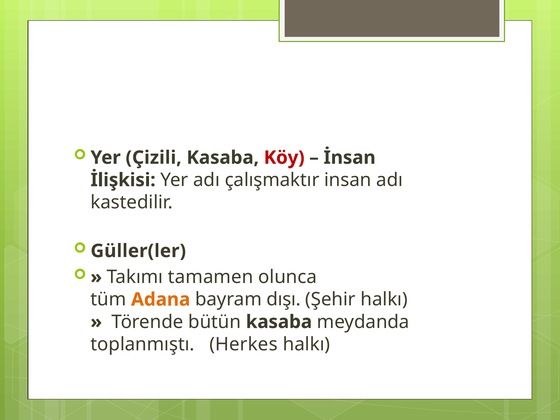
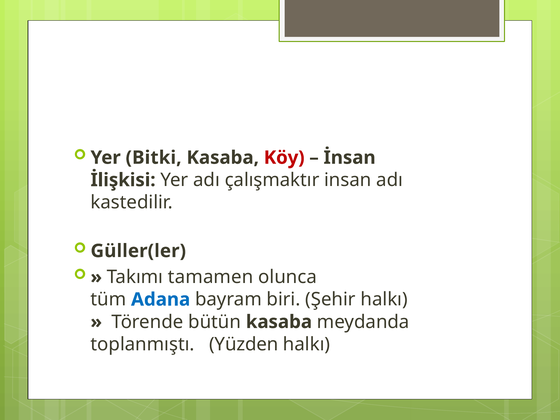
Çizili: Çizili -> Bitki
Adana colour: orange -> blue
dışı: dışı -> biri
Herkes: Herkes -> Yüzden
